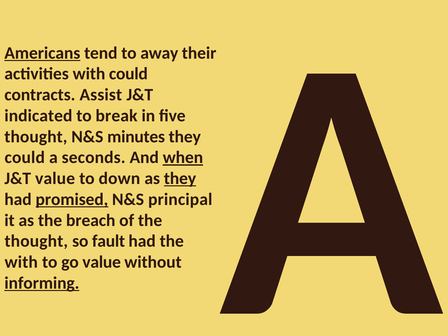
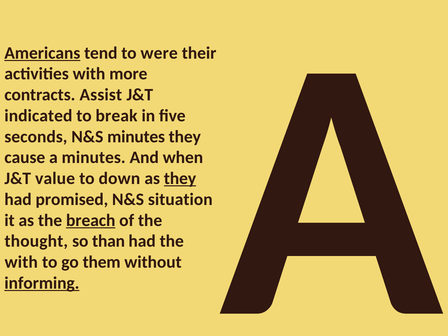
away: away -> were
with could: could -> more
thought at (36, 137): thought -> seconds
could at (25, 158): could -> cause
a seconds: seconds -> minutes
when underline: present -> none
promised underline: present -> none
principal: principal -> situation
breach underline: none -> present
fault: fault -> than
go value: value -> them
